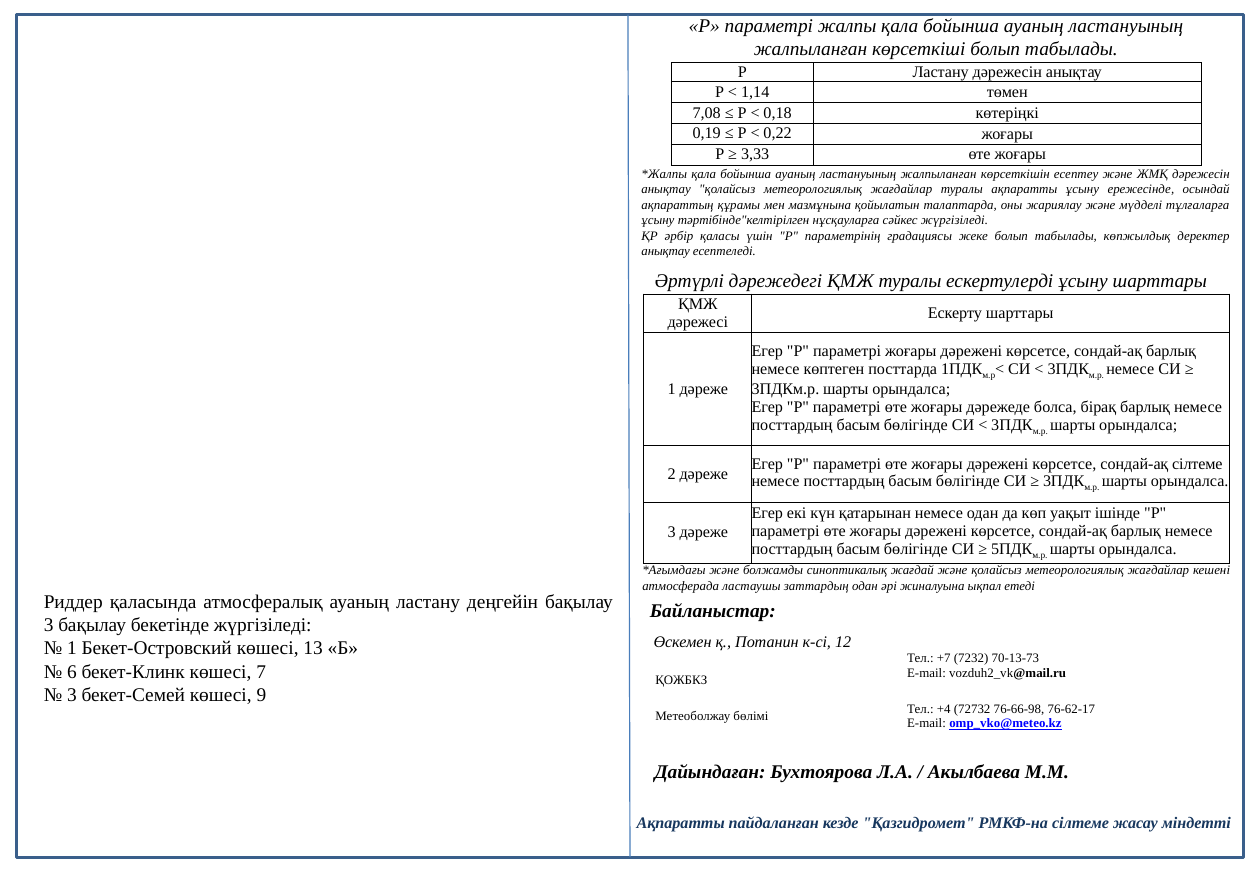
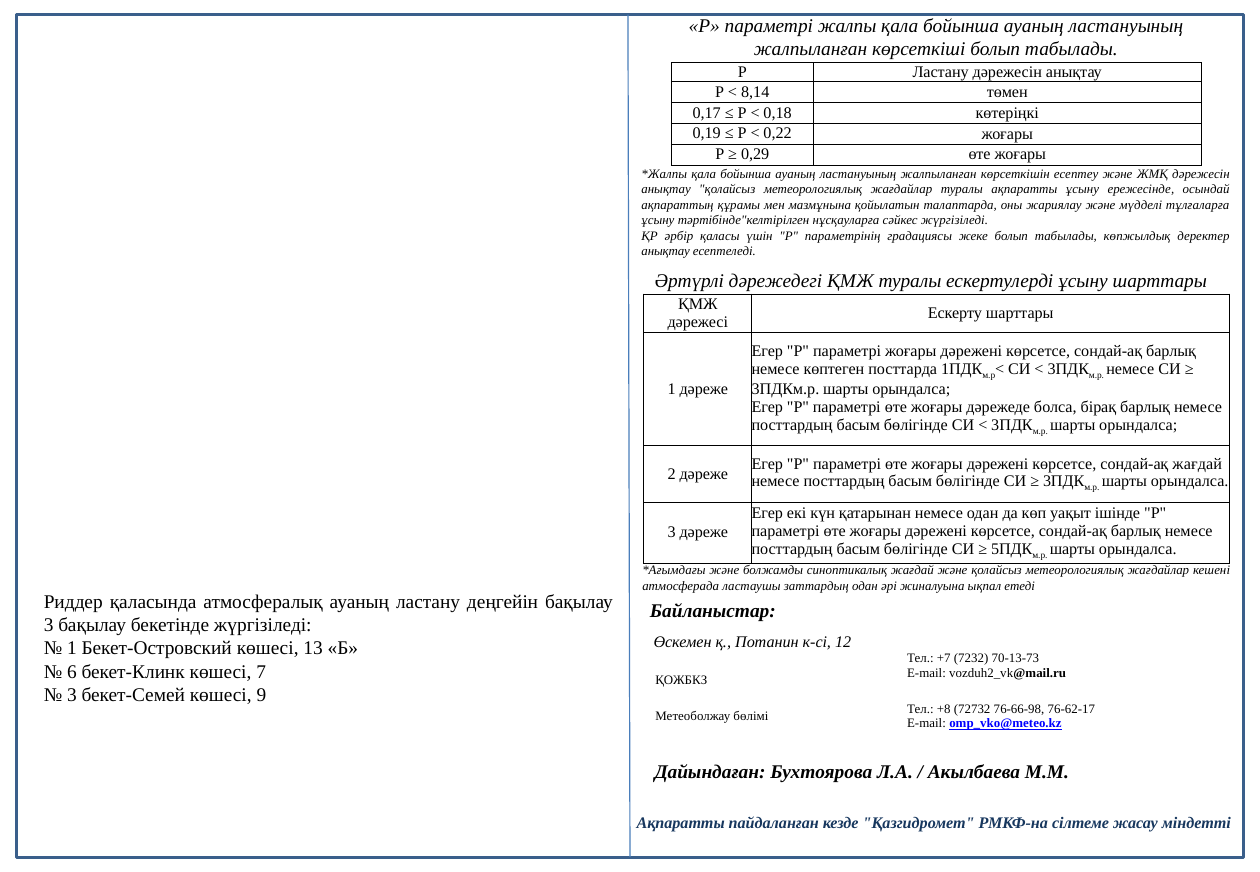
1,14: 1,14 -> 8,14
7,08: 7,08 -> 0,17
3,33: 3,33 -> 0,29
сондай-ақ сілтеме: сілтеме -> жағдай
+4: +4 -> +8
